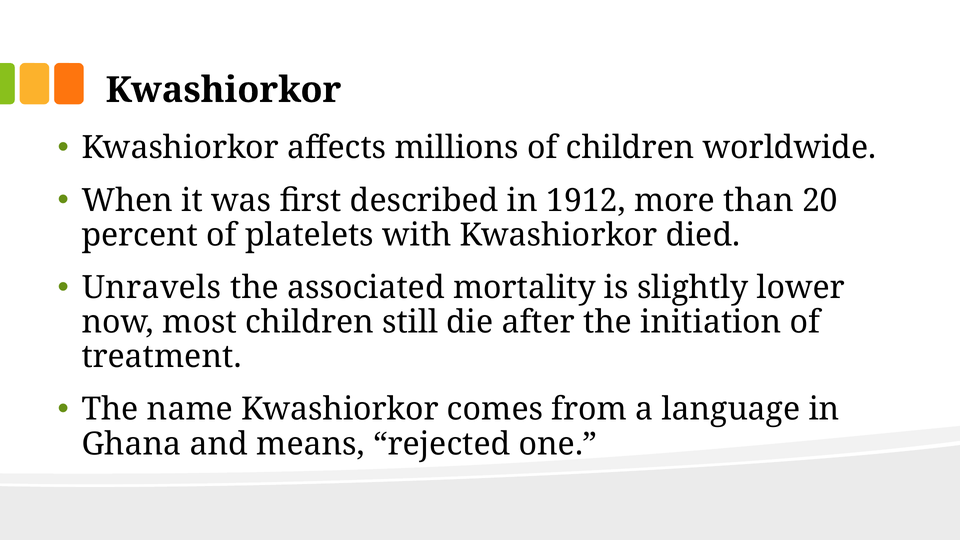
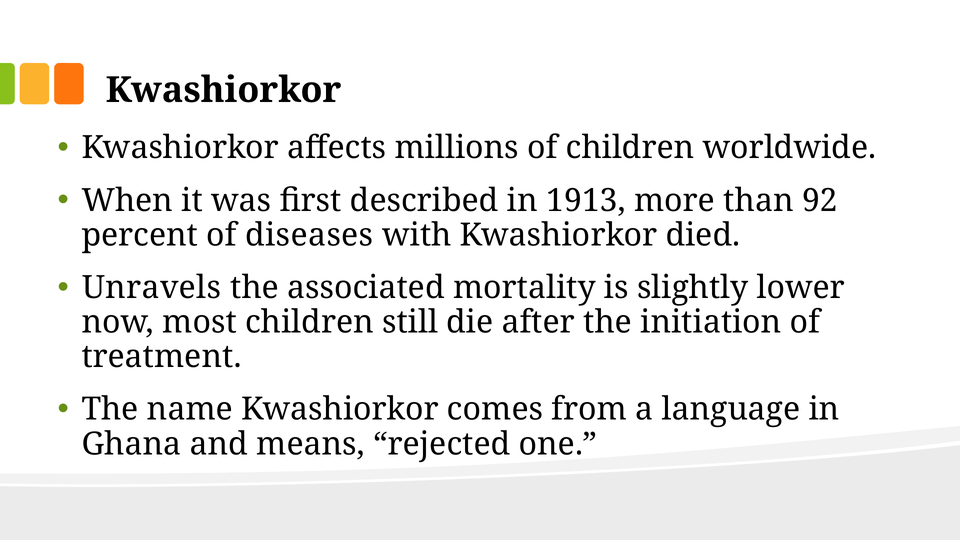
1912: 1912 -> 1913
20: 20 -> 92
platelets: platelets -> diseases
